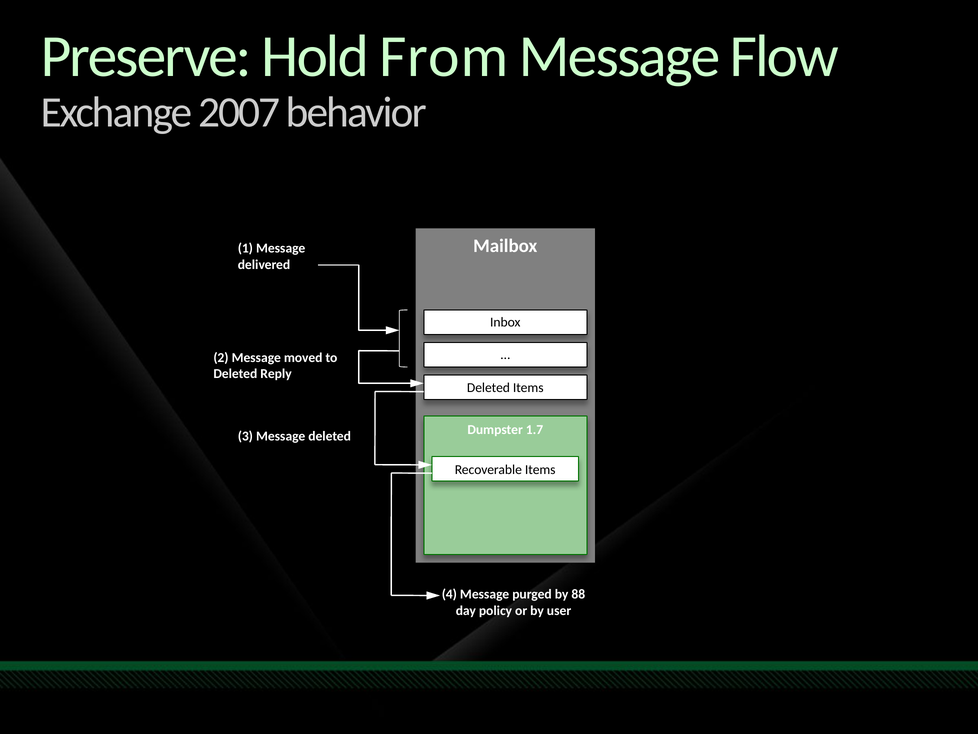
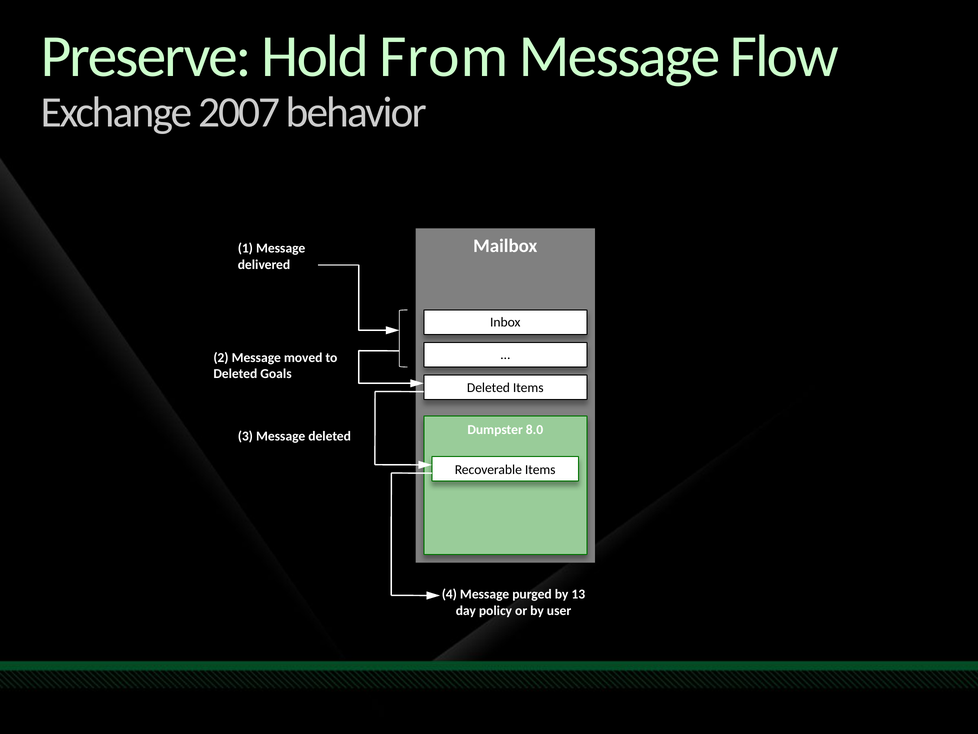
Reply: Reply -> Goals
1.7: 1.7 -> 8.0
88: 88 -> 13
